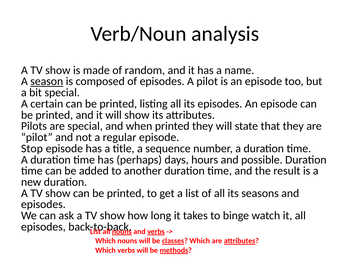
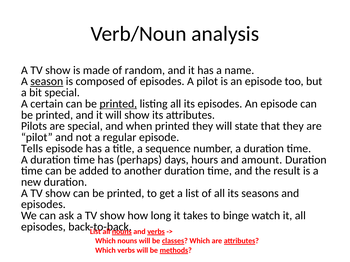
printed at (118, 104) underline: none -> present
Stop: Stop -> Tells
possible: possible -> amount
